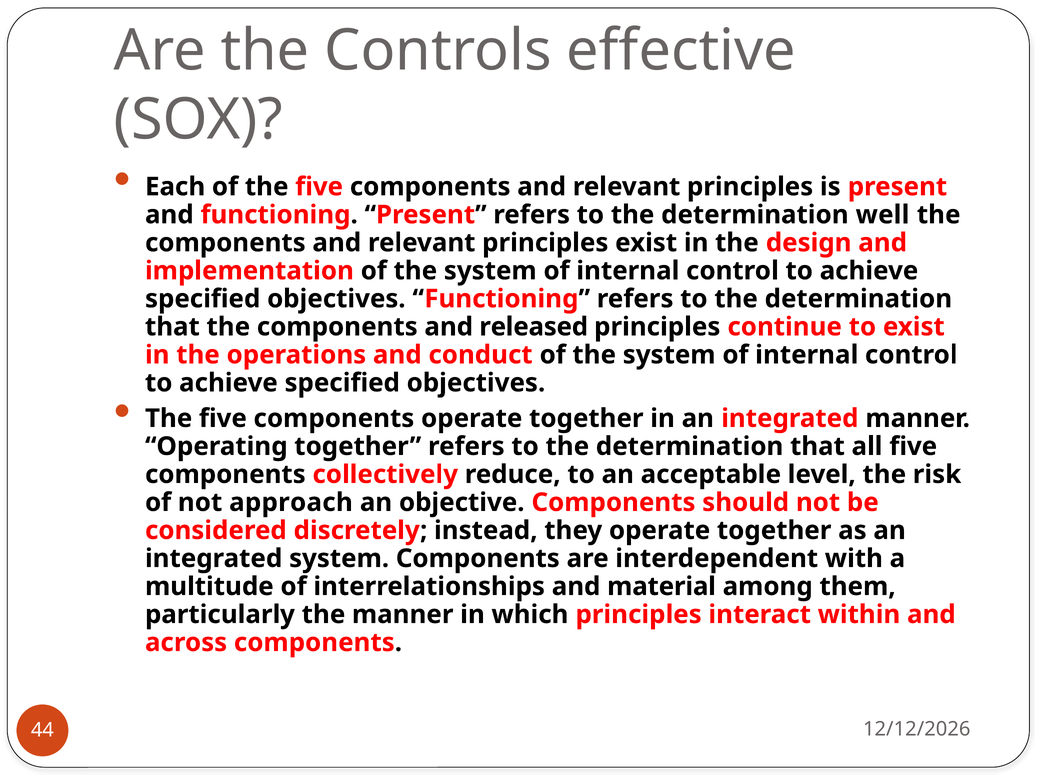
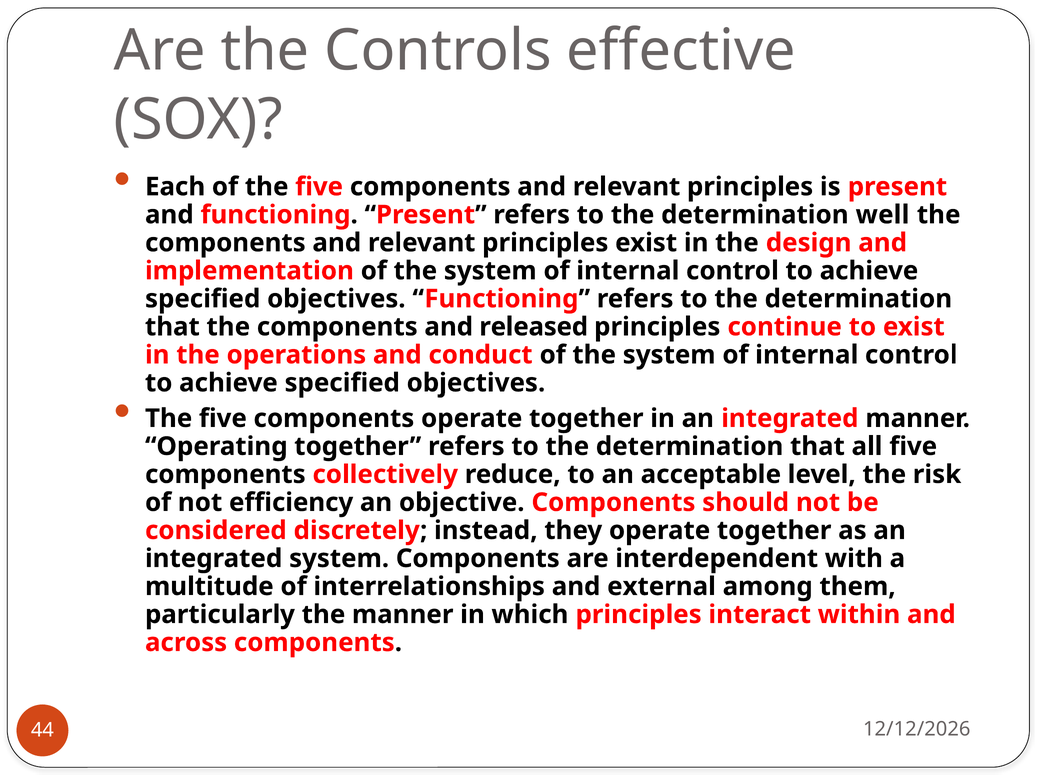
approach: approach -> efficiency
material: material -> external
